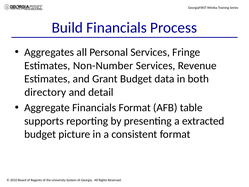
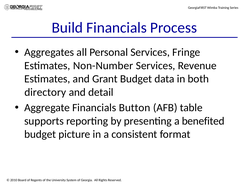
Financials Format: Format -> Button
extracted: extracted -> benefited
